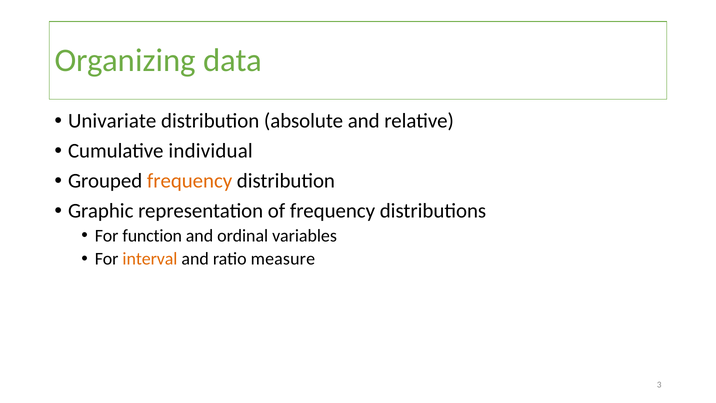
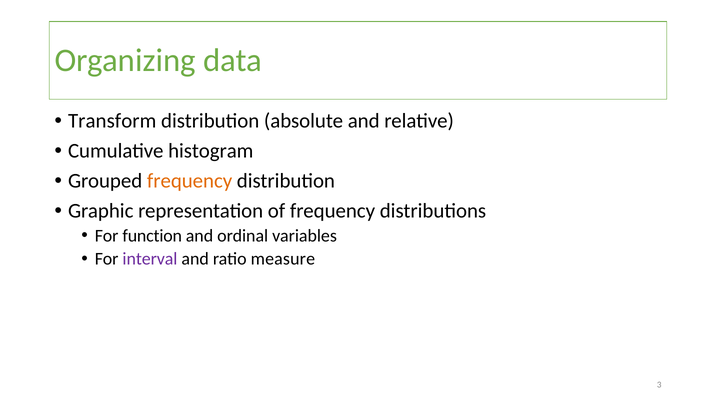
Univariate: Univariate -> Transform
individual: individual -> histogram
interval colour: orange -> purple
